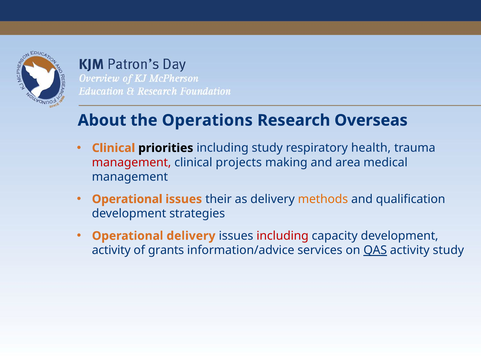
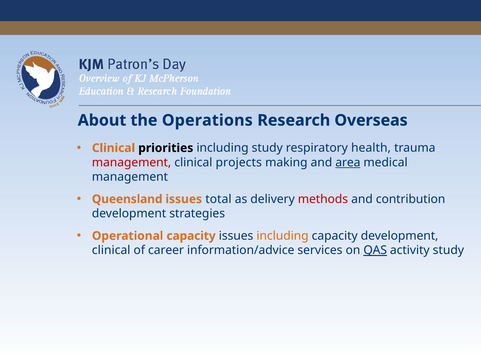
area underline: none -> present
Operational at (127, 199): Operational -> Queensland
their: their -> total
methods colour: orange -> red
qualification: qualification -> contribution
Operational delivery: delivery -> capacity
including at (283, 236) colour: red -> orange
activity at (111, 250): activity -> clinical
grants: grants -> career
